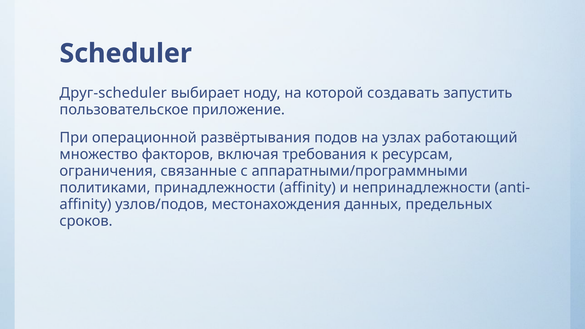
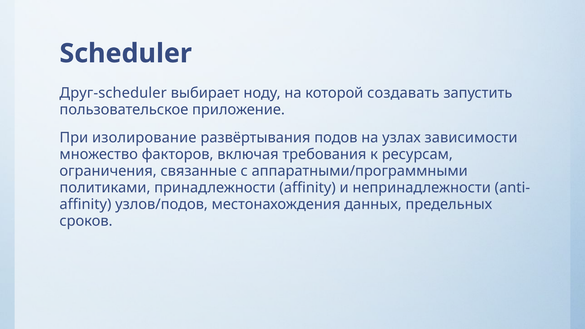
операционной: операционной -> изолирование
работающий: работающий -> зависимости
